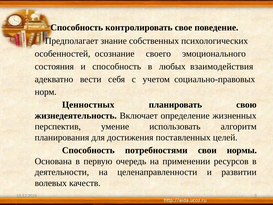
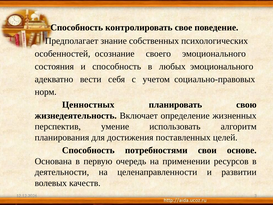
любых взаимодействия: взаимодействия -> эмоционального
нормы: нормы -> основе
